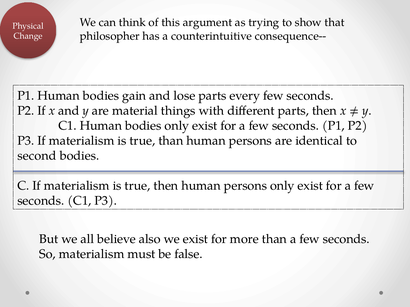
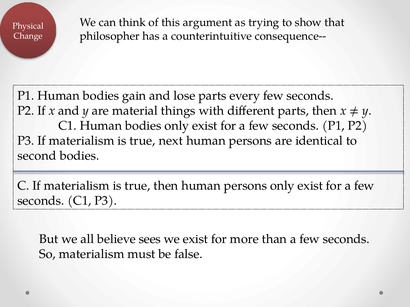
true than: than -> next
also: also -> sees
